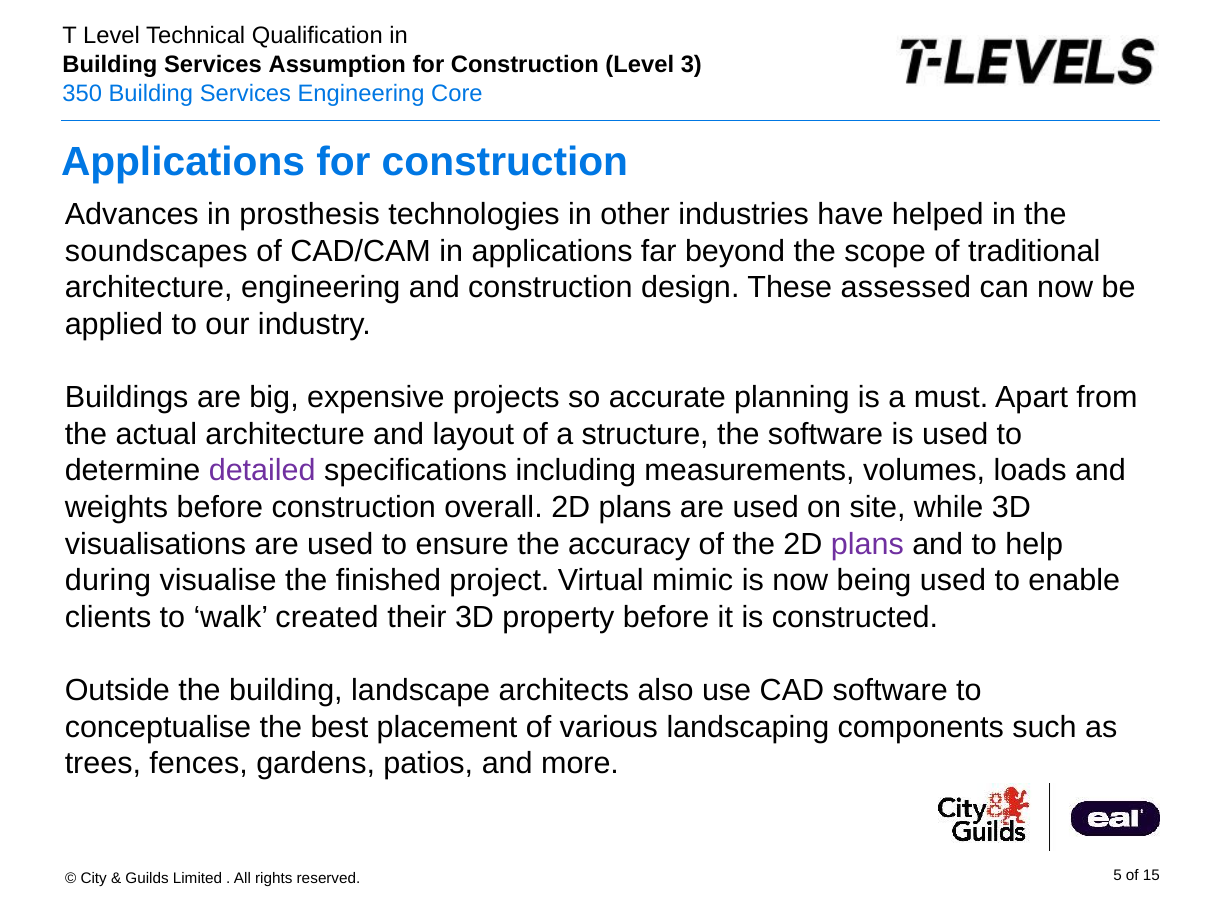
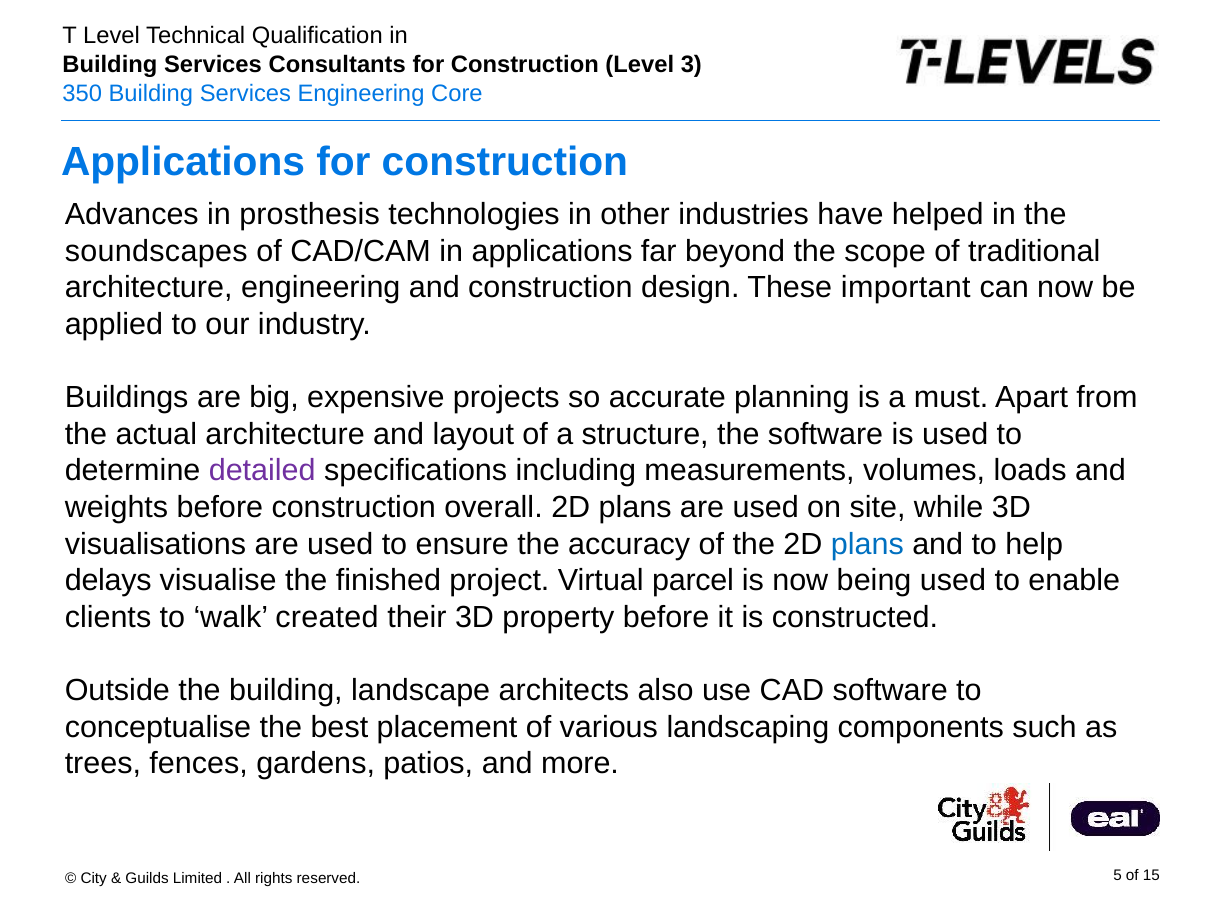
Assumption: Assumption -> Consultants
assessed: assessed -> important
plans at (867, 544) colour: purple -> blue
during: during -> delays
mimic: mimic -> parcel
